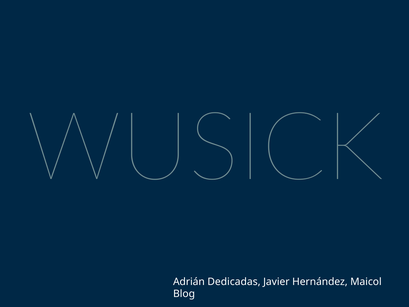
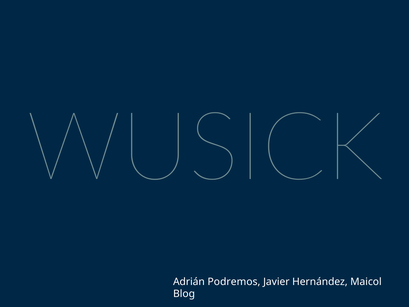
Dedicadas: Dedicadas -> Podremos
